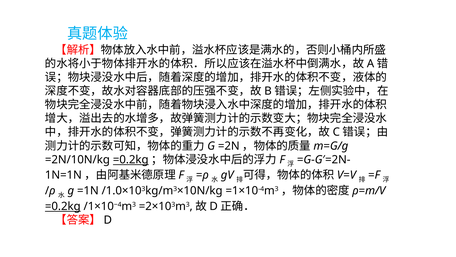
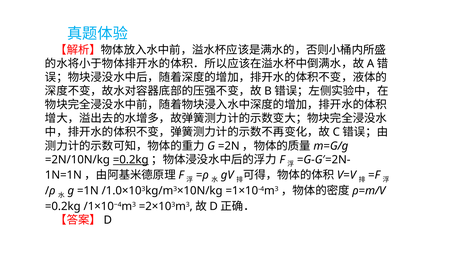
=0.2kg at (63, 206) underline: present -> none
